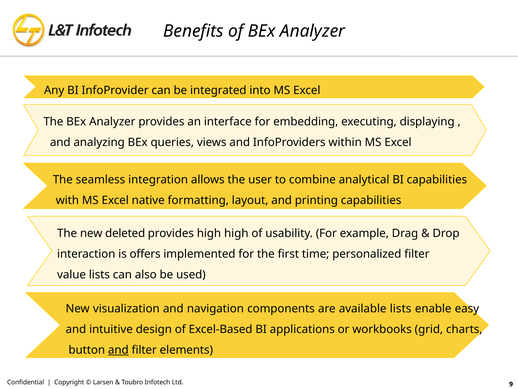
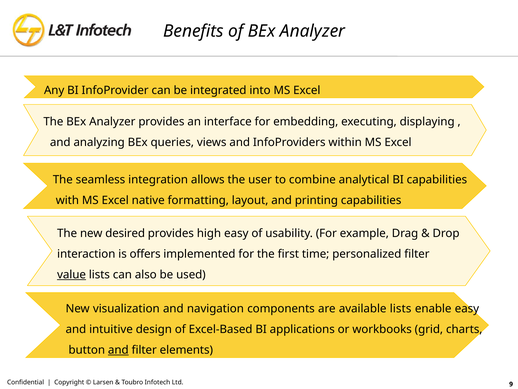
deleted: deleted -> desired
high high: high -> easy
value underline: none -> present
